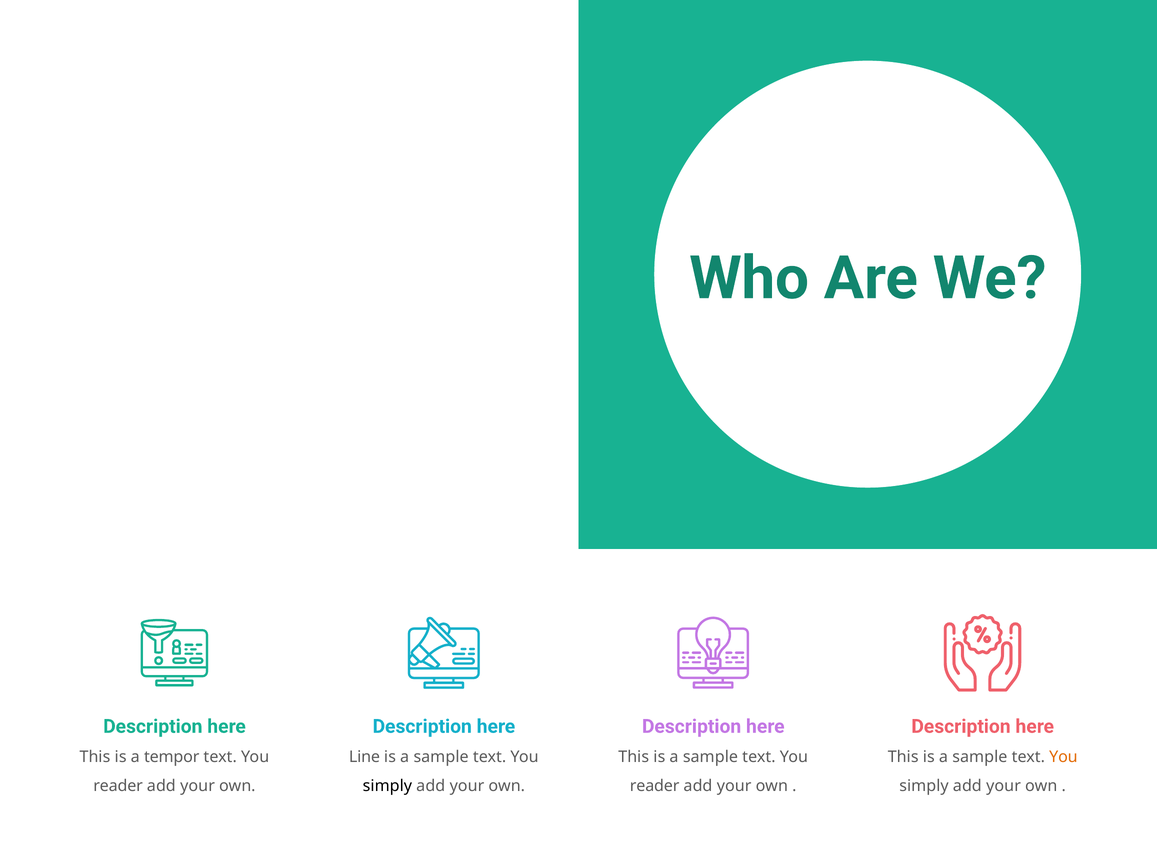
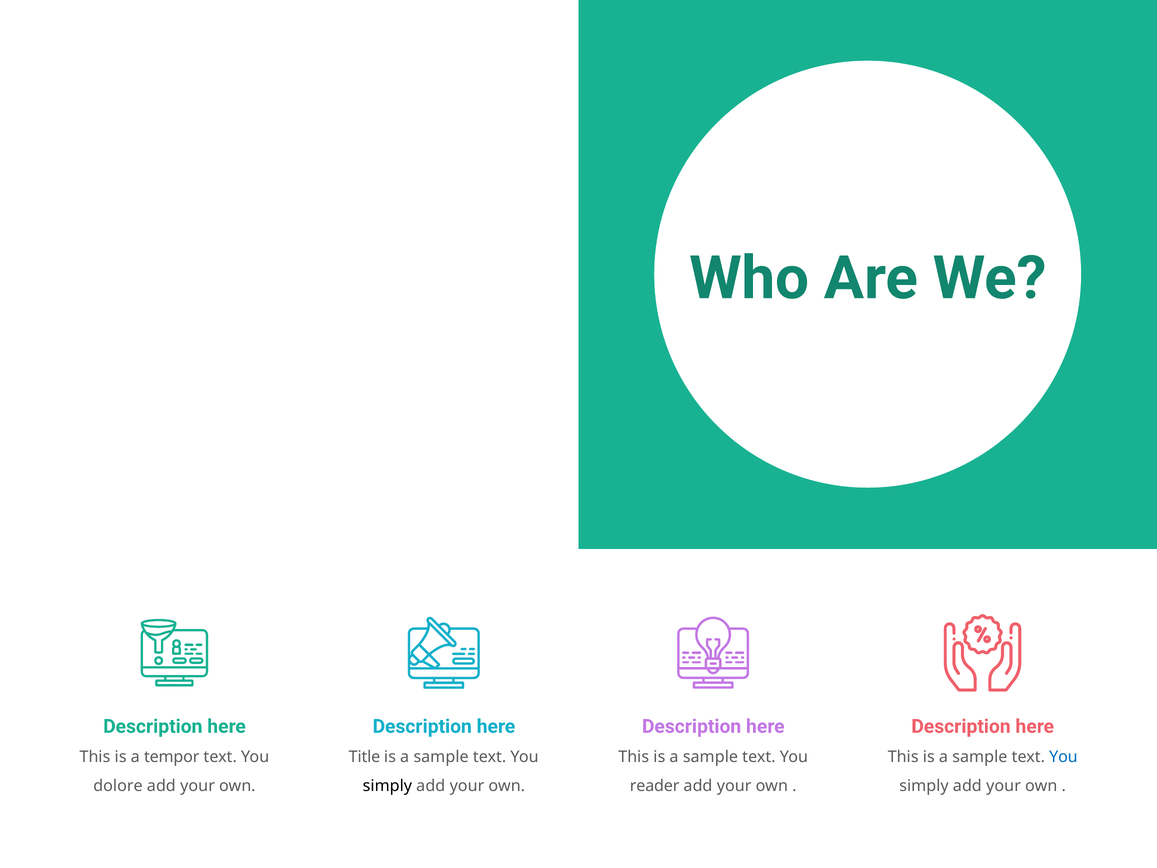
Line: Line -> Title
You at (1063, 757) colour: orange -> blue
reader at (118, 786): reader -> dolore
